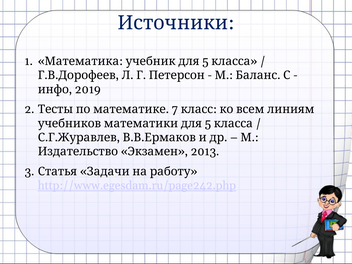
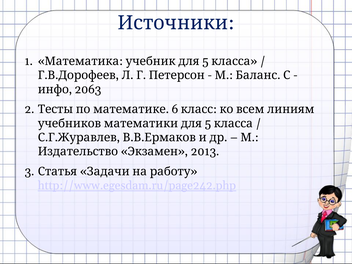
2019: 2019 -> 2063
7: 7 -> 6
